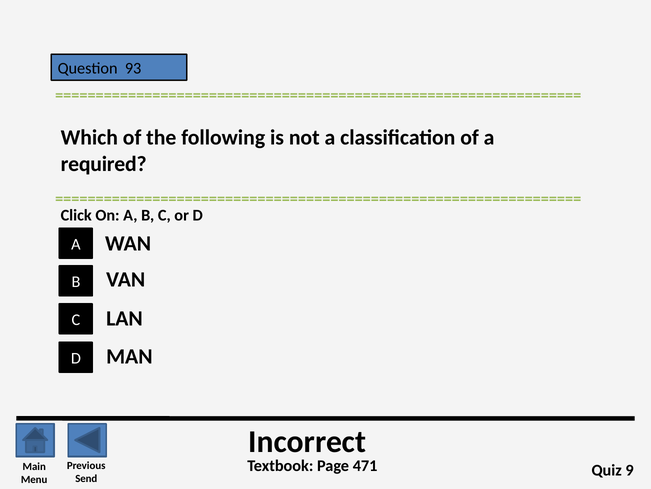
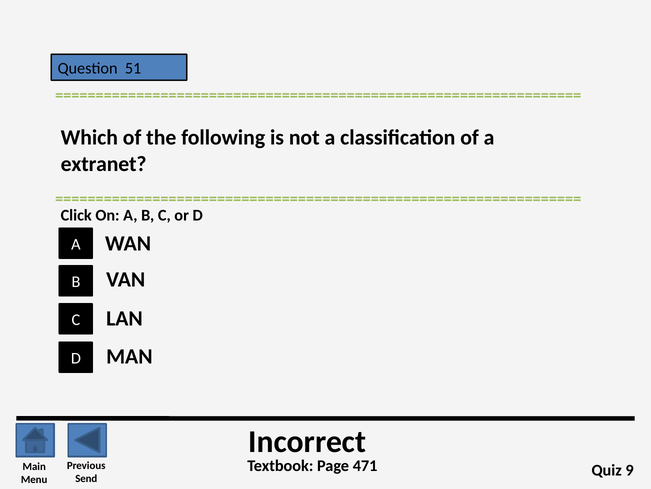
93: 93 -> 51
required: required -> extranet
